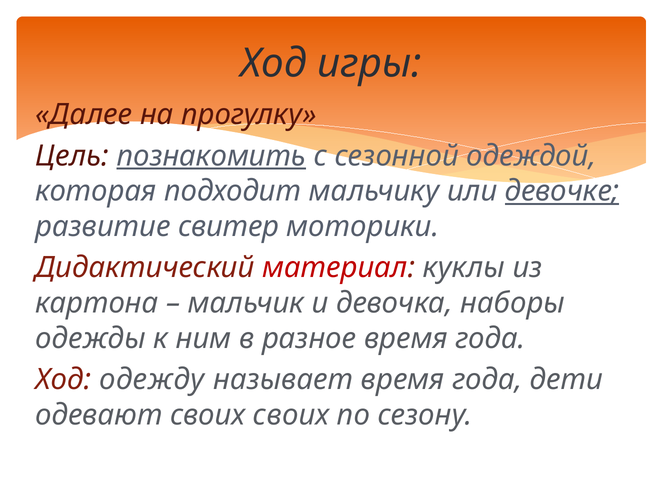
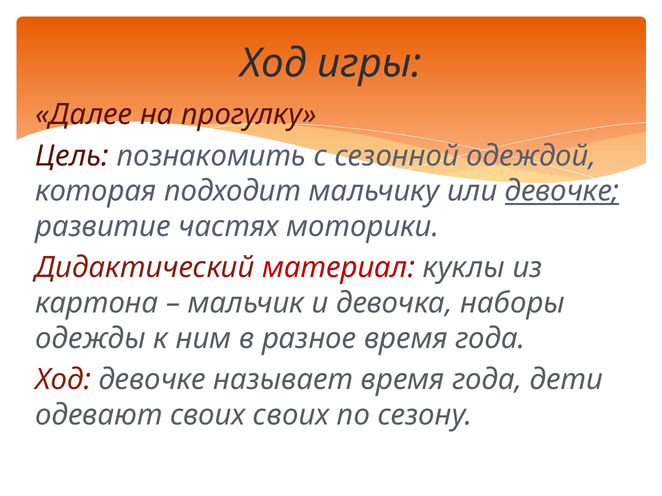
познакомить underline: present -> none
свитер: свитер -> частях
Ход одежду: одежду -> девочке
